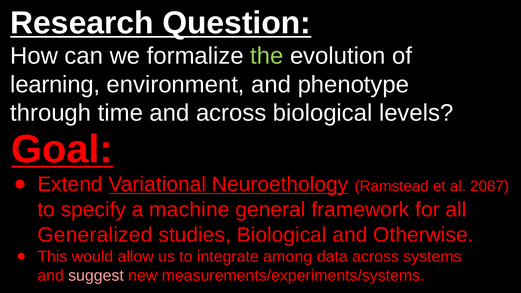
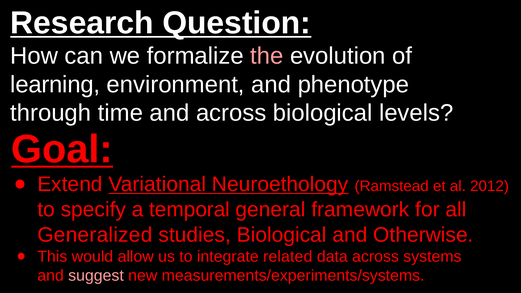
the colour: light green -> pink
2087: 2087 -> 2012
machine: machine -> temporal
among: among -> related
